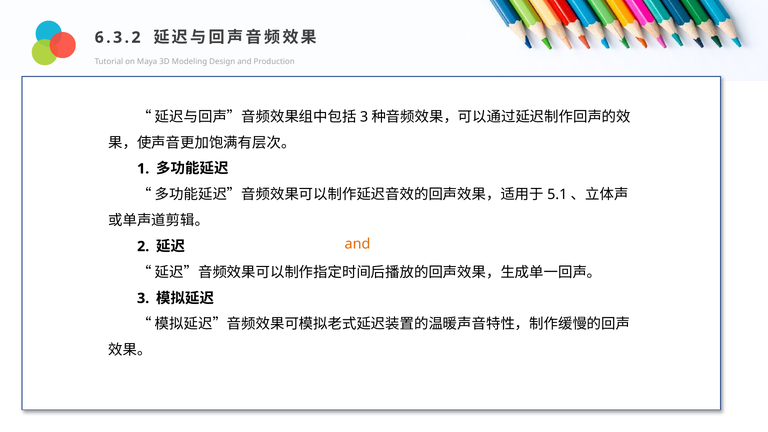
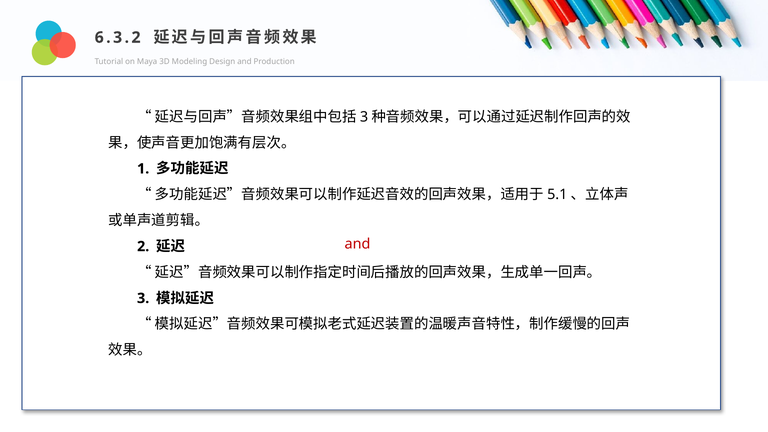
and at (358, 244) colour: orange -> red
